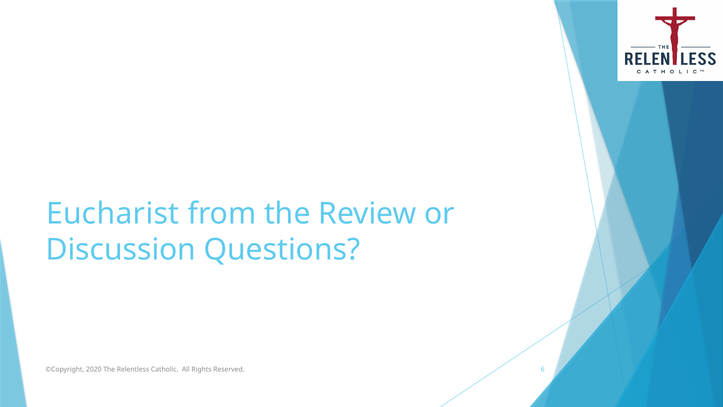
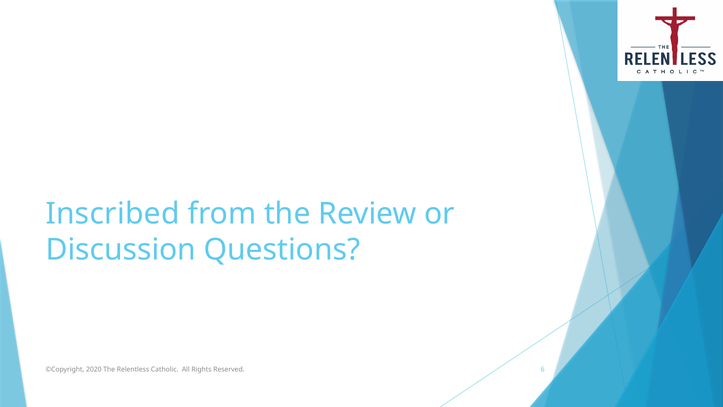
Eucharist: Eucharist -> Inscribed
